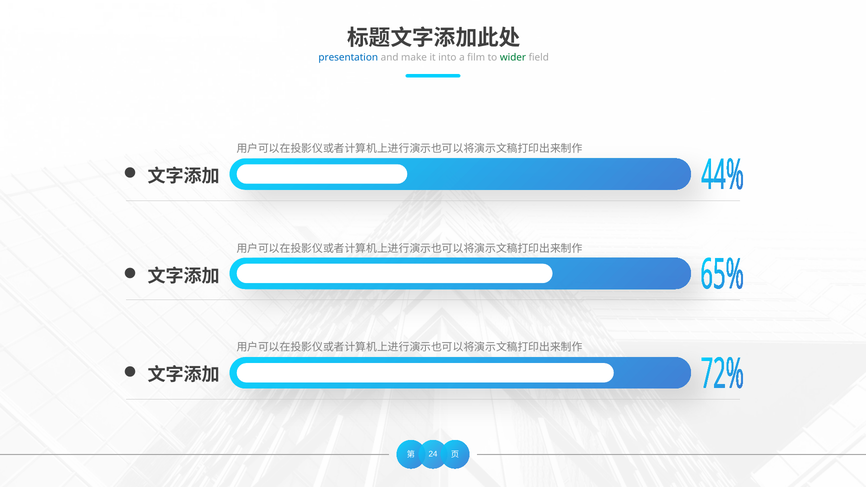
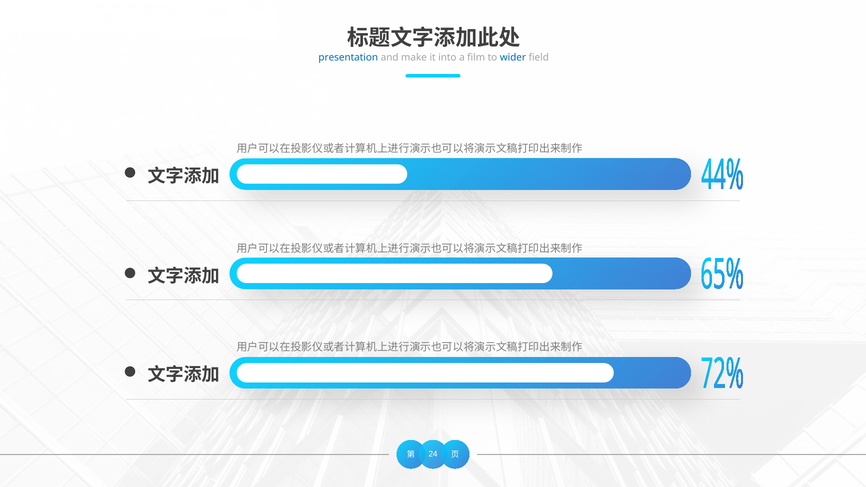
wider colour: green -> blue
